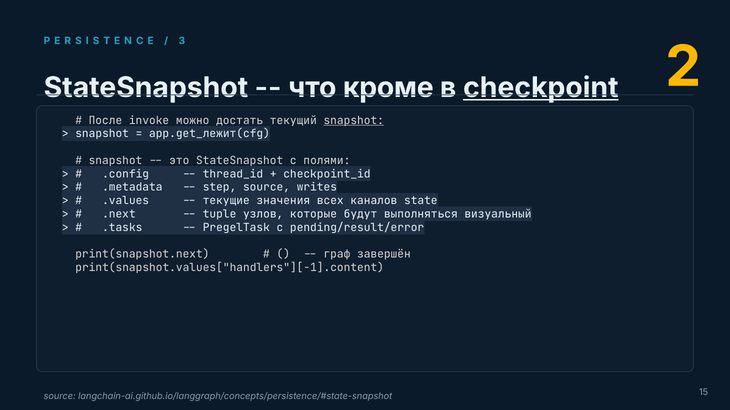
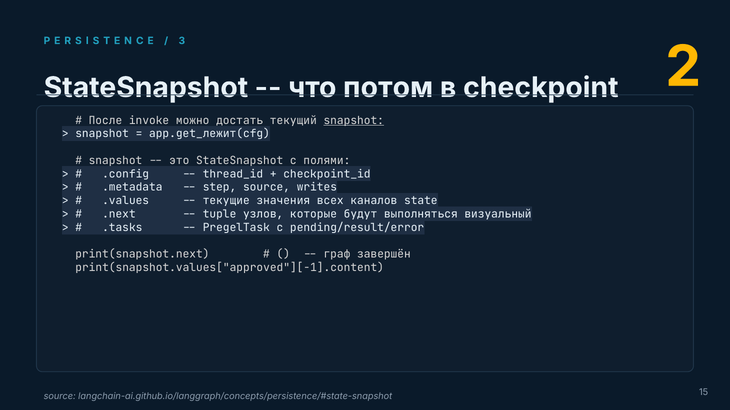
кроме: кроме -> потом
checkpoint underline: present -> none
print(snapshot.values["handlers"][-1].content: print(snapshot.values["handlers"][-1].content -> print(snapshot.values["approved"][-1].content
